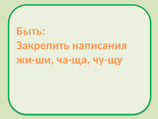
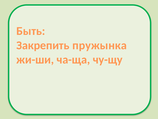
написания: написания -> пружынка
